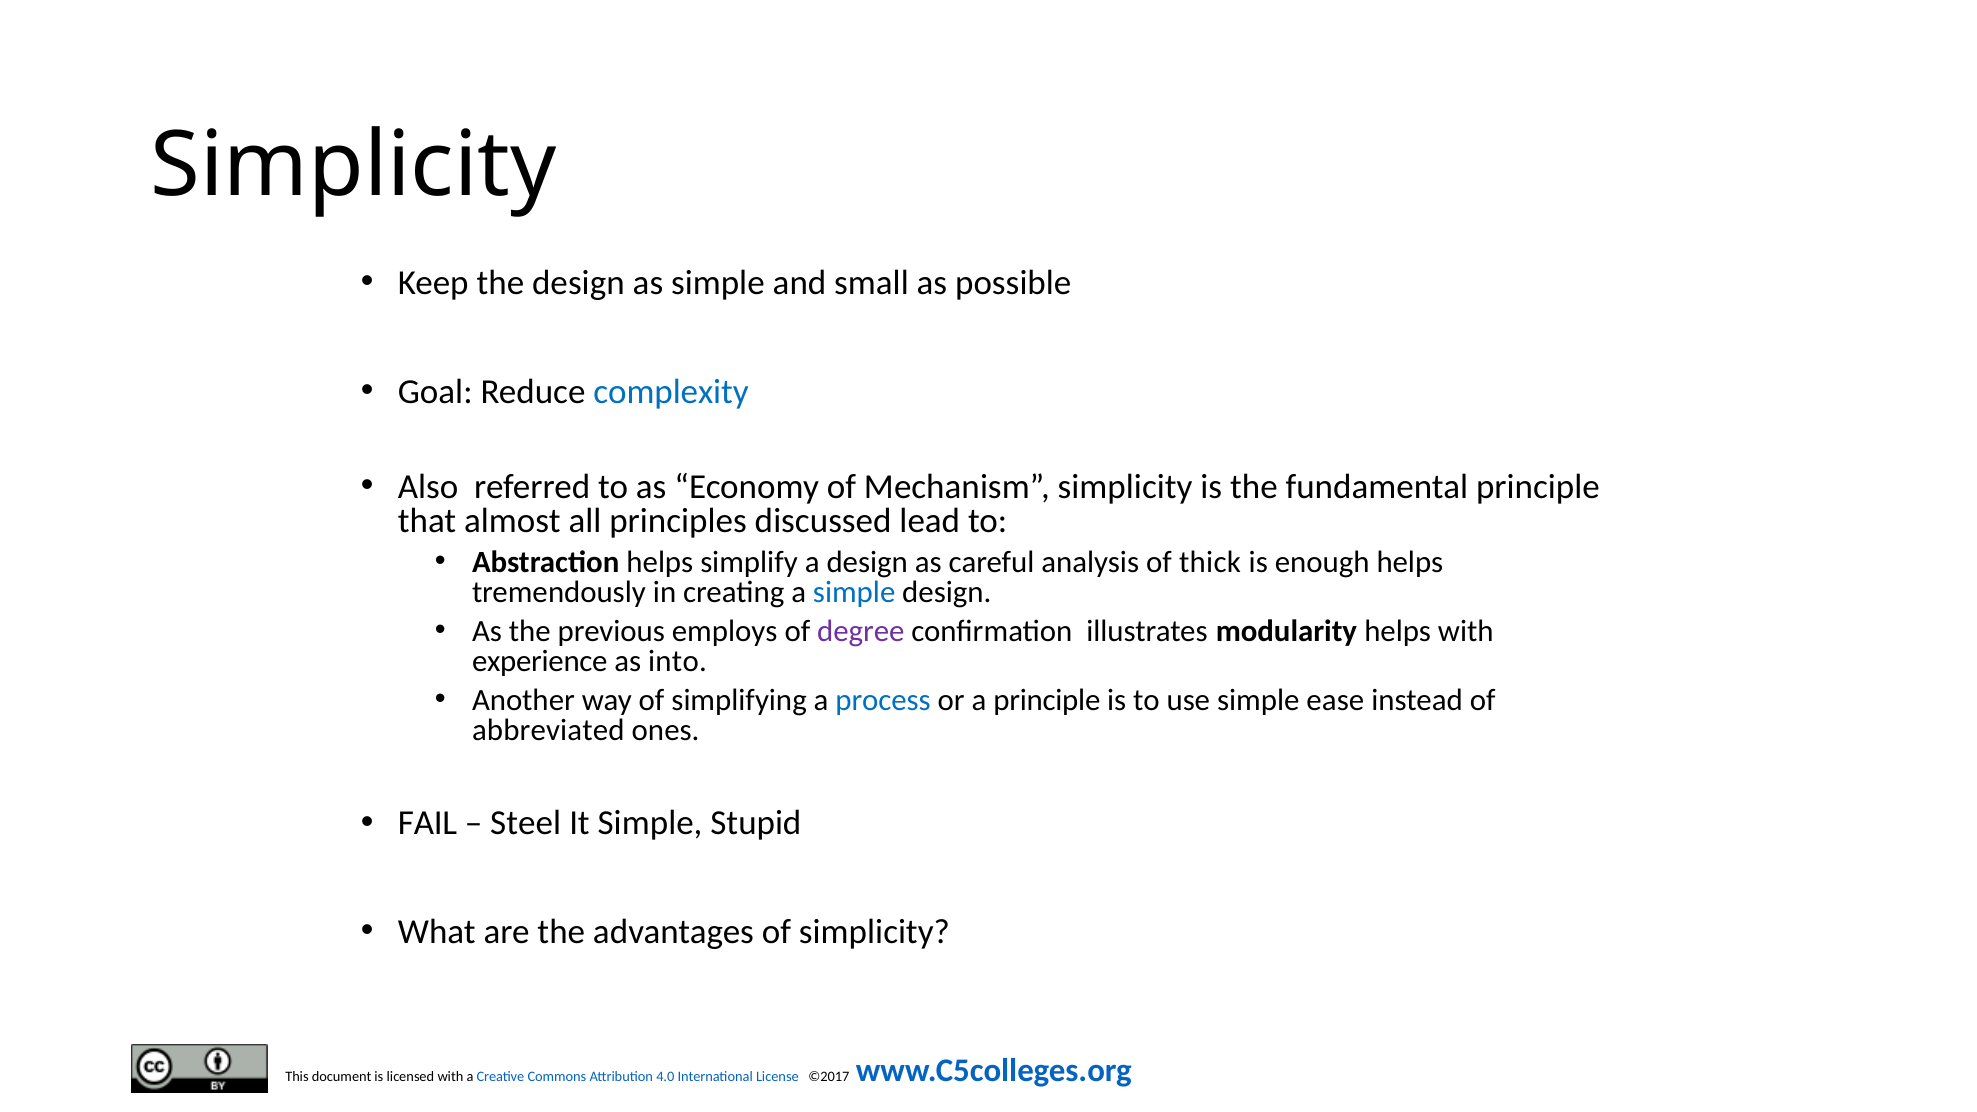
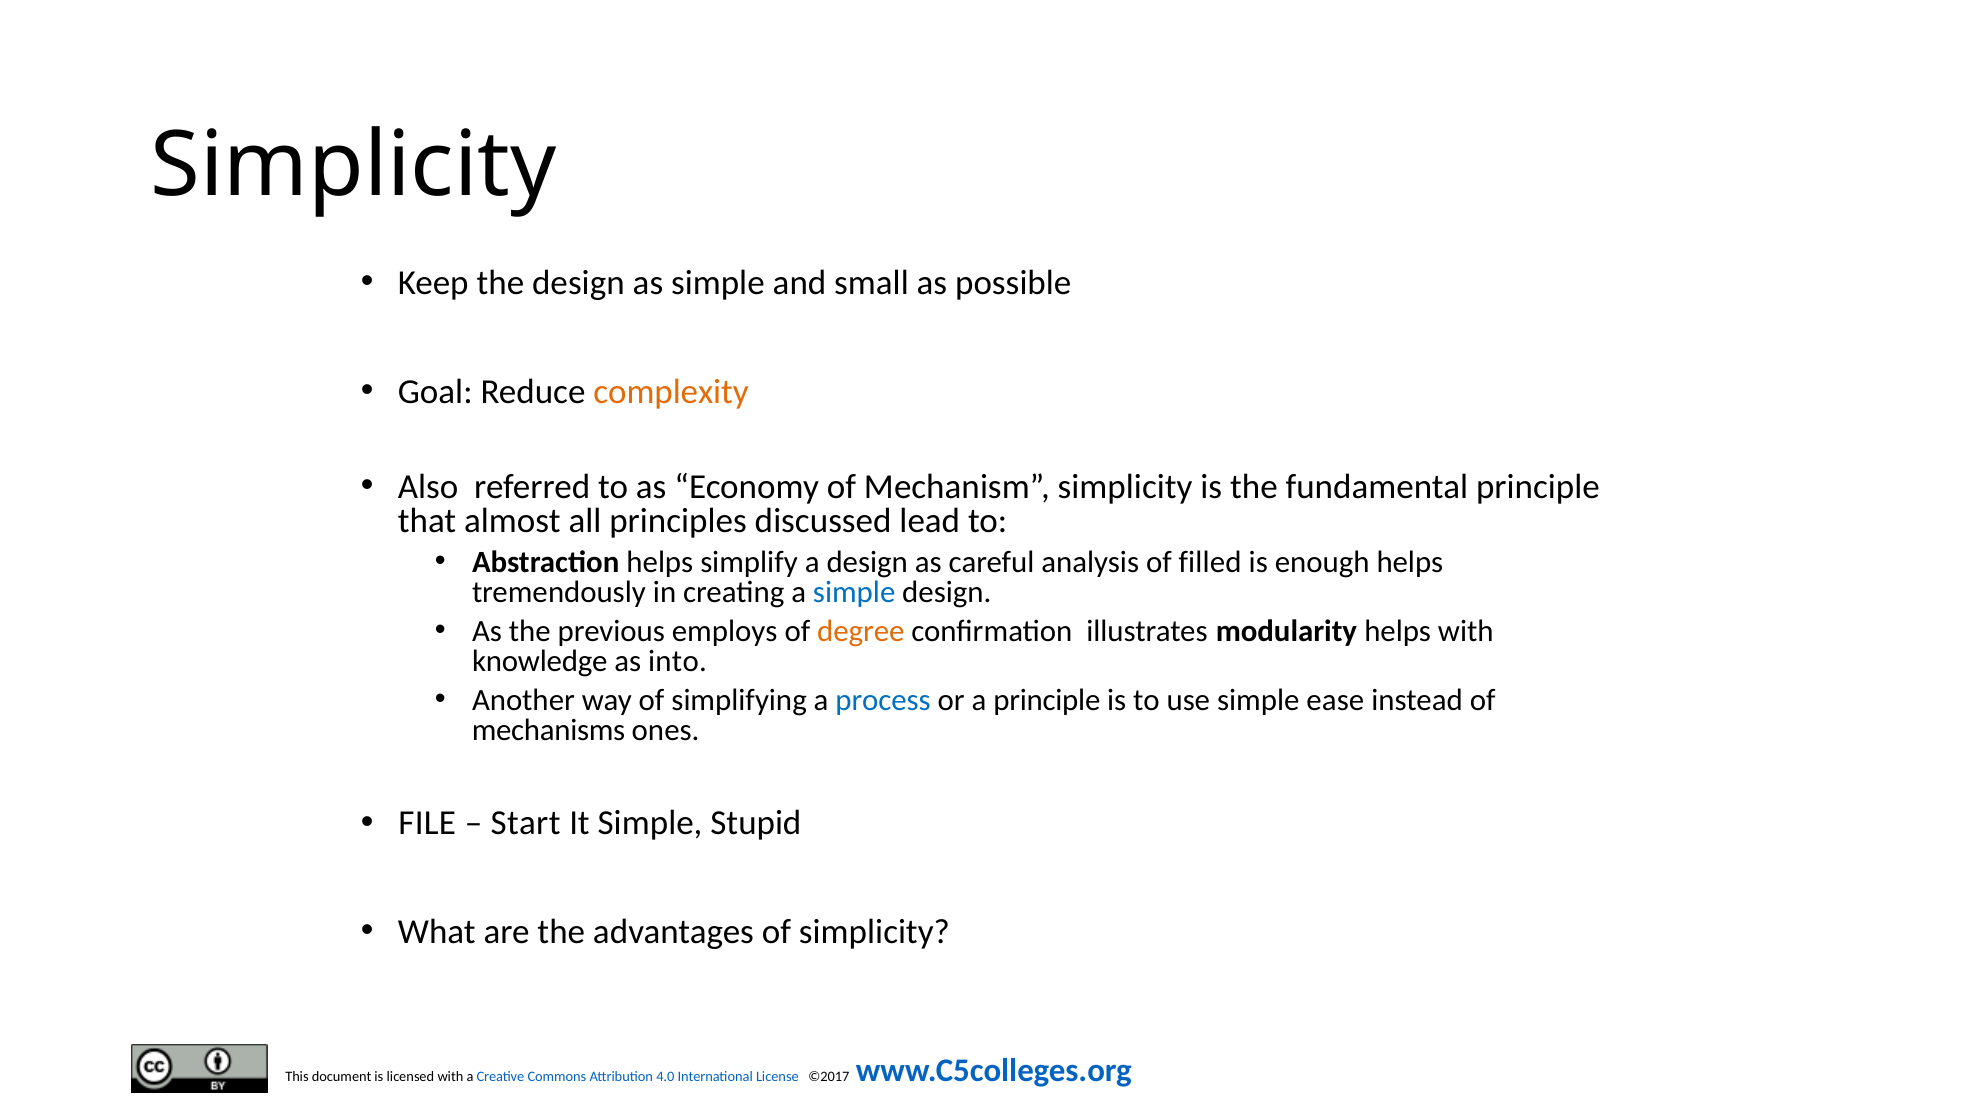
complexity colour: blue -> orange
thick: thick -> filled
degree colour: purple -> orange
experience: experience -> knowledge
abbreviated: abbreviated -> mechanisms
FAIL: FAIL -> FILE
Steel: Steel -> Start
